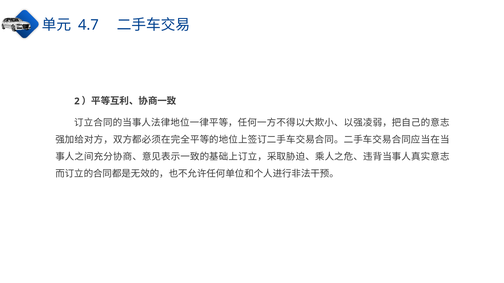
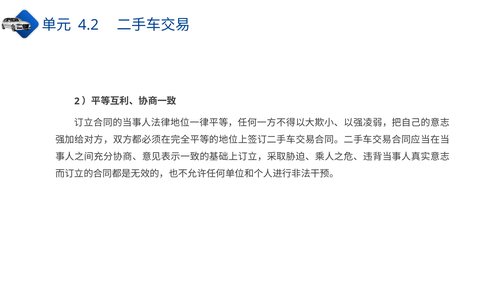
4.7: 4.7 -> 4.2
